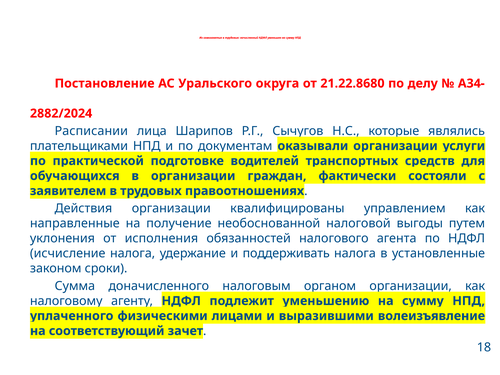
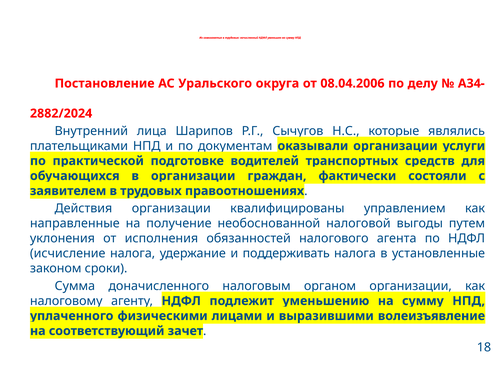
21.22.8680: 21.22.8680 -> 08.04.2006
Расписании: Расписании -> Внутренний
